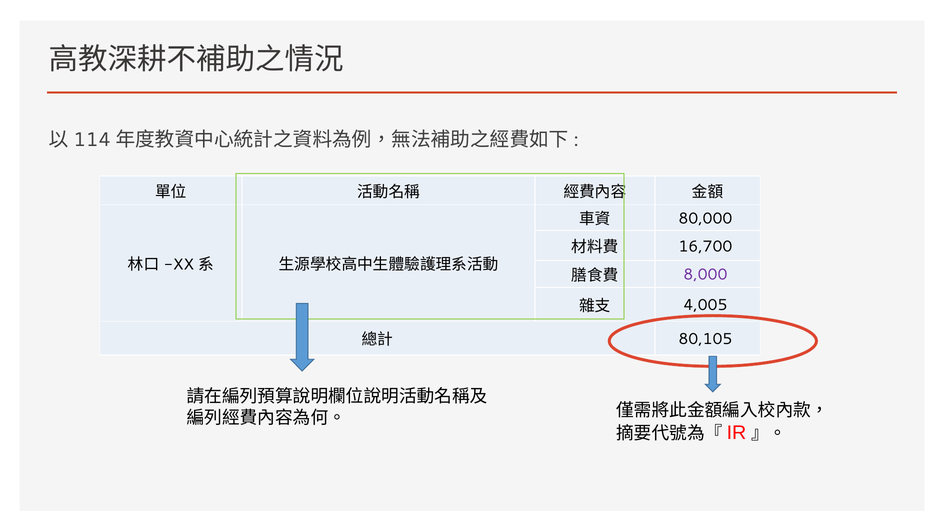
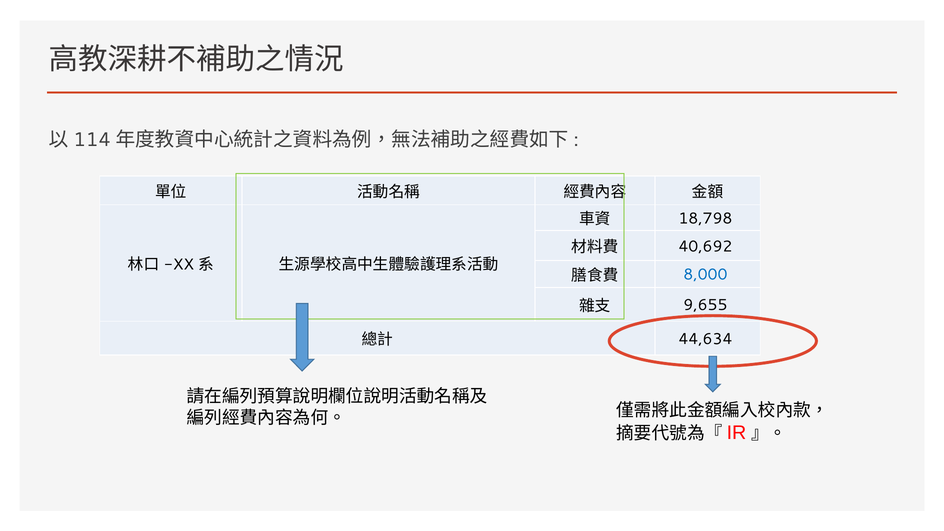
80,000: 80,000 -> 18,798
16,700: 16,700 -> 40,692
8,000 colour: purple -> blue
4,005: 4,005 -> 9,655
80,105: 80,105 -> 44,634
